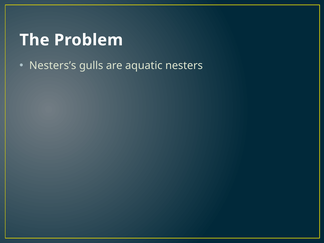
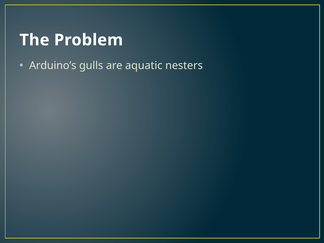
Nesters’s: Nesters’s -> Arduino’s
